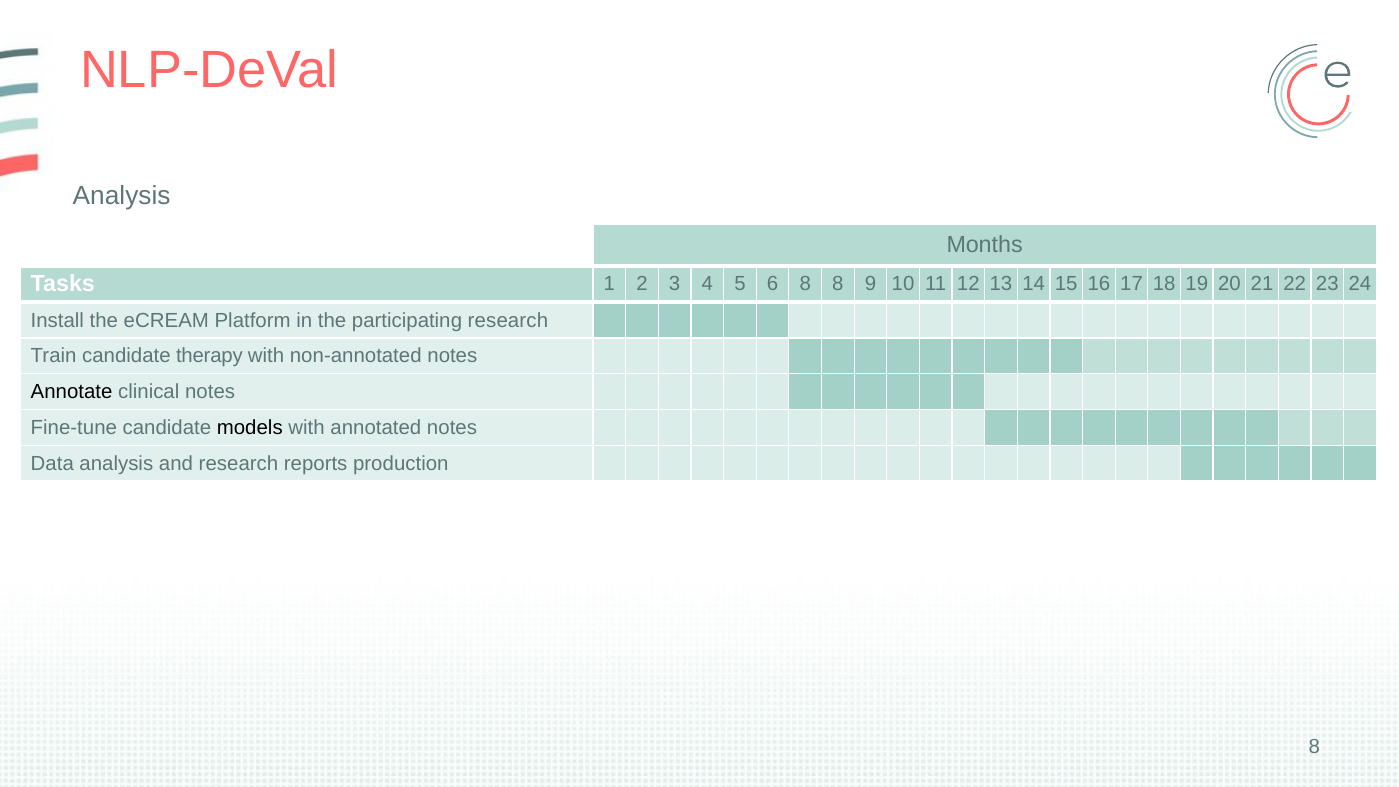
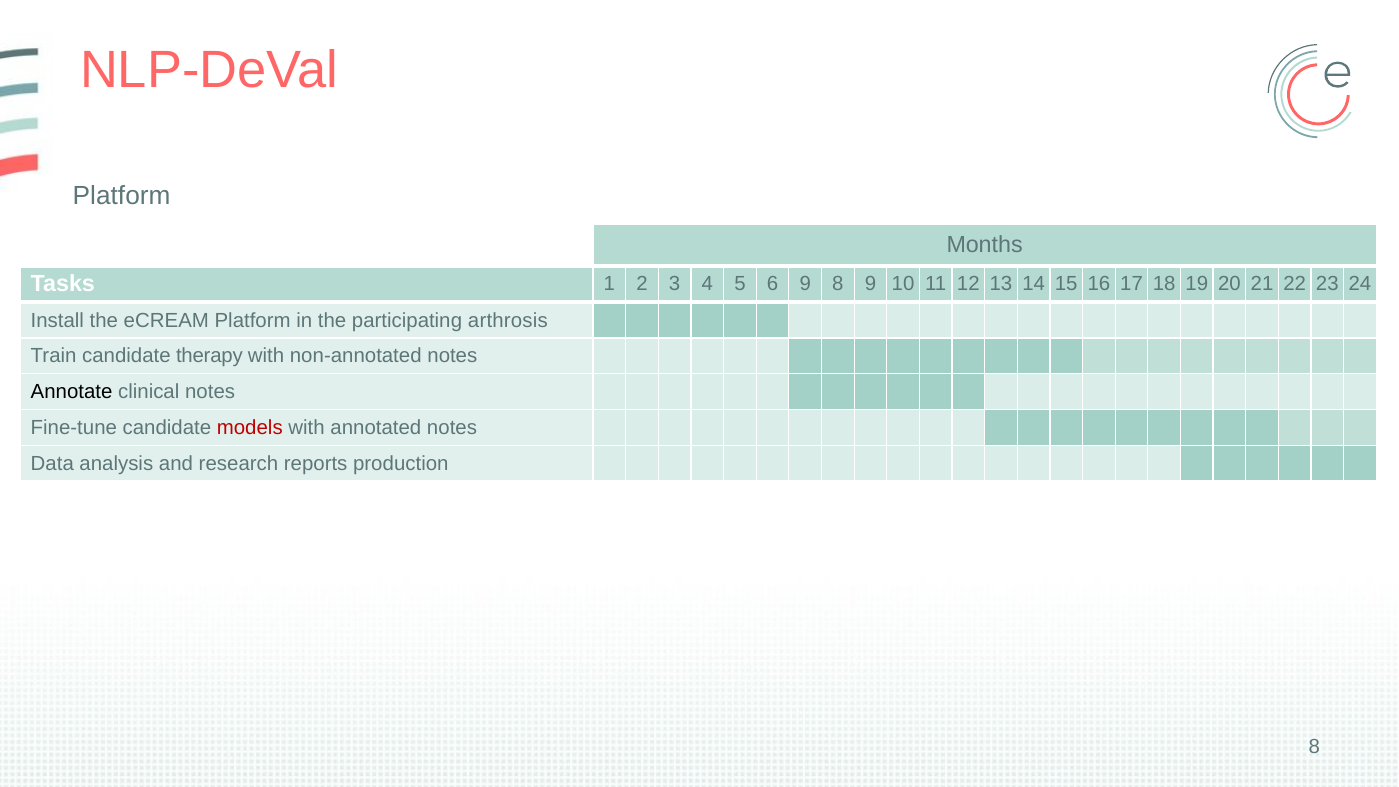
Analysis at (122, 196): Analysis -> Platform
6 8: 8 -> 9
participating research: research -> arthrosis
models colour: black -> red
